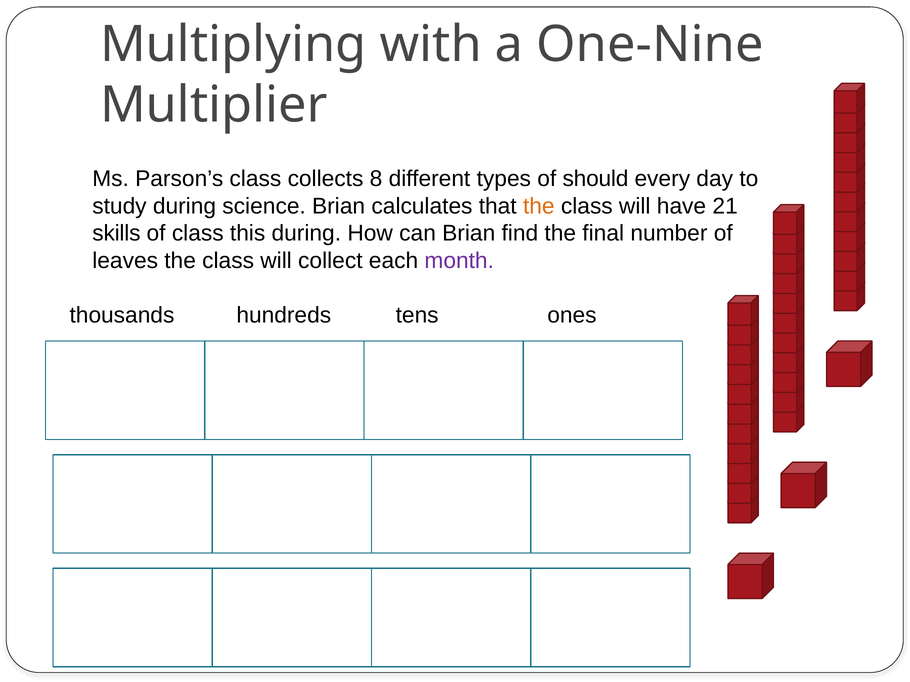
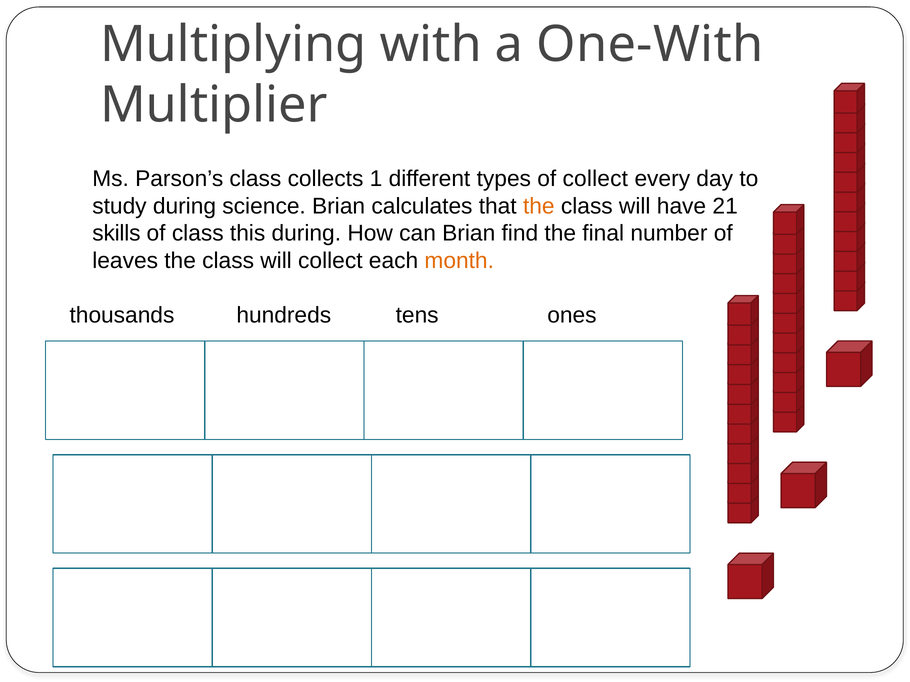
One-Nine: One-Nine -> One-With
8: 8 -> 1
of should: should -> collect
month colour: purple -> orange
